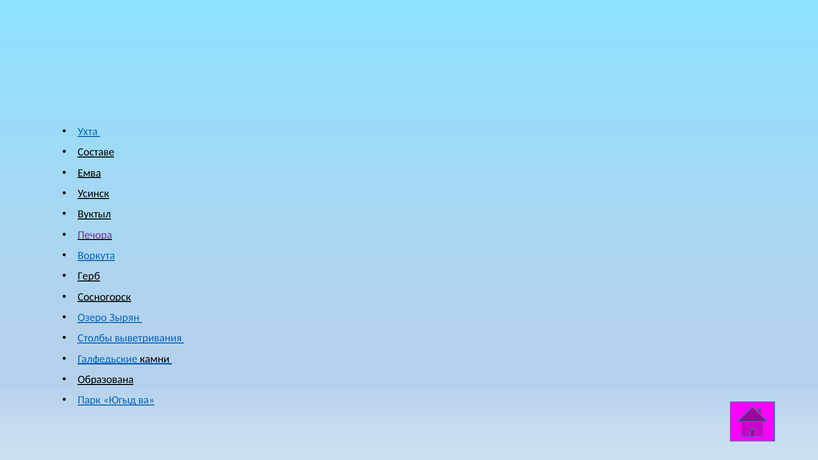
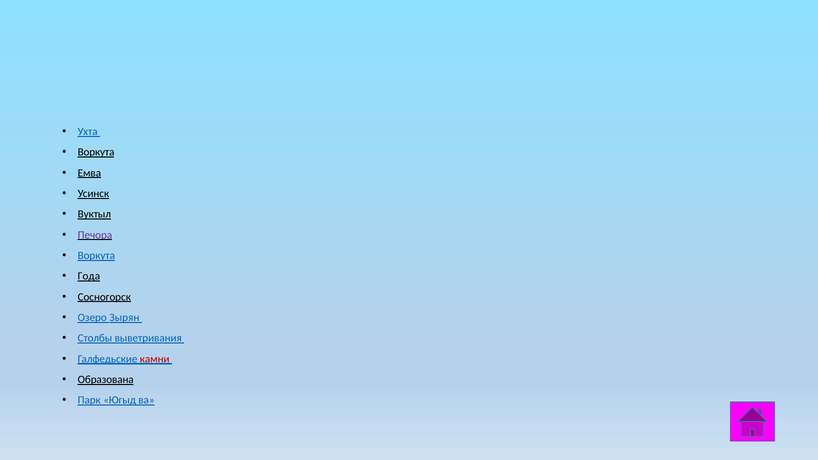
Составе at (96, 152): Составе -> Воркута
Герб: Герб -> Года
камни colour: black -> red
